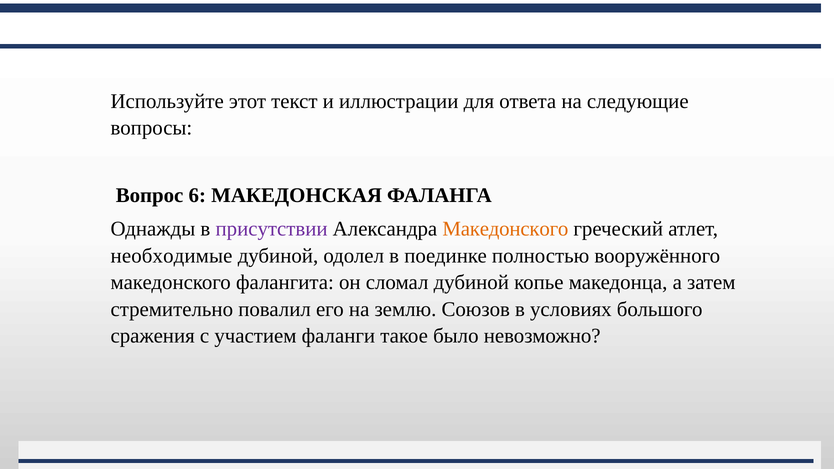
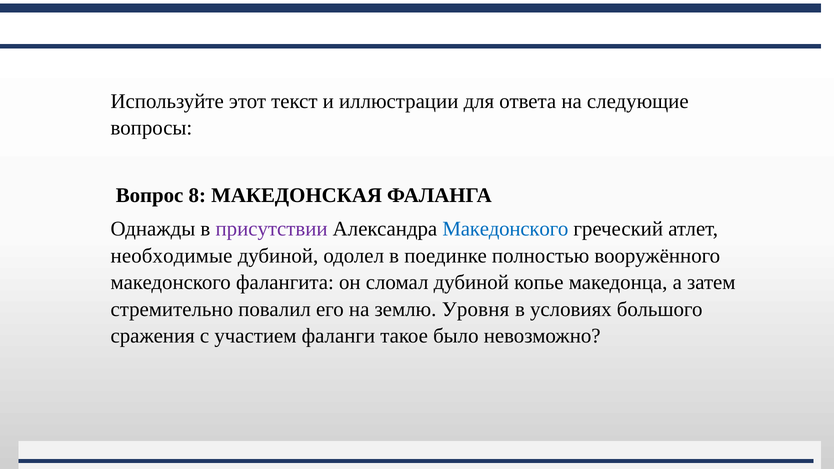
6: 6 -> 8
Македонского at (505, 229) colour: orange -> blue
Союзов: Союзов -> Уровня
